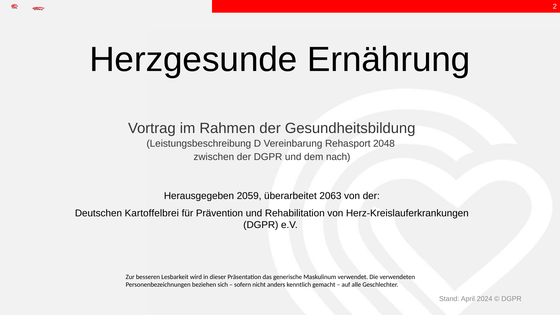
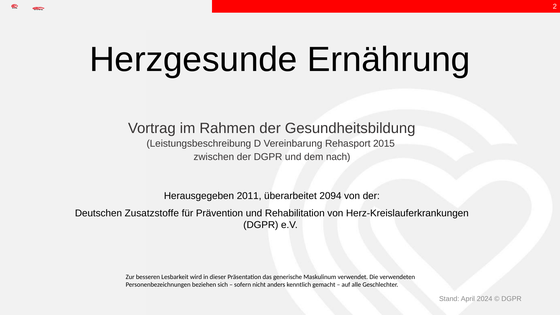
2048: 2048 -> 2015
2059: 2059 -> 2011
2063: 2063 -> 2094
Kartoffelbrei: Kartoffelbrei -> Zusatzstoffe
